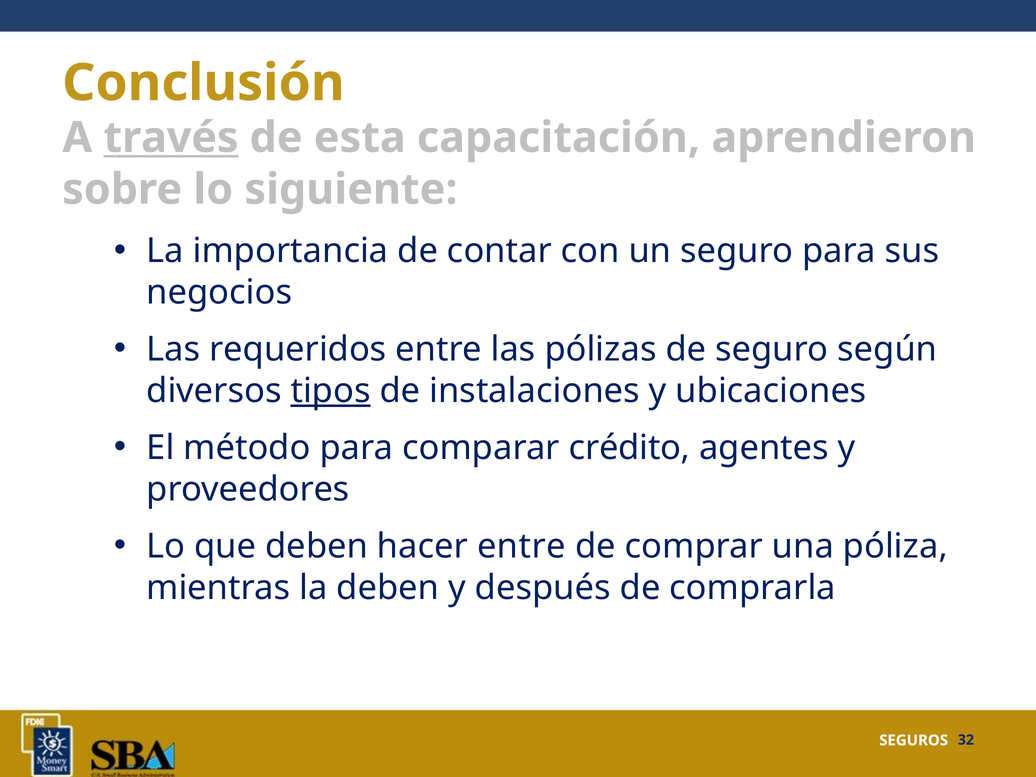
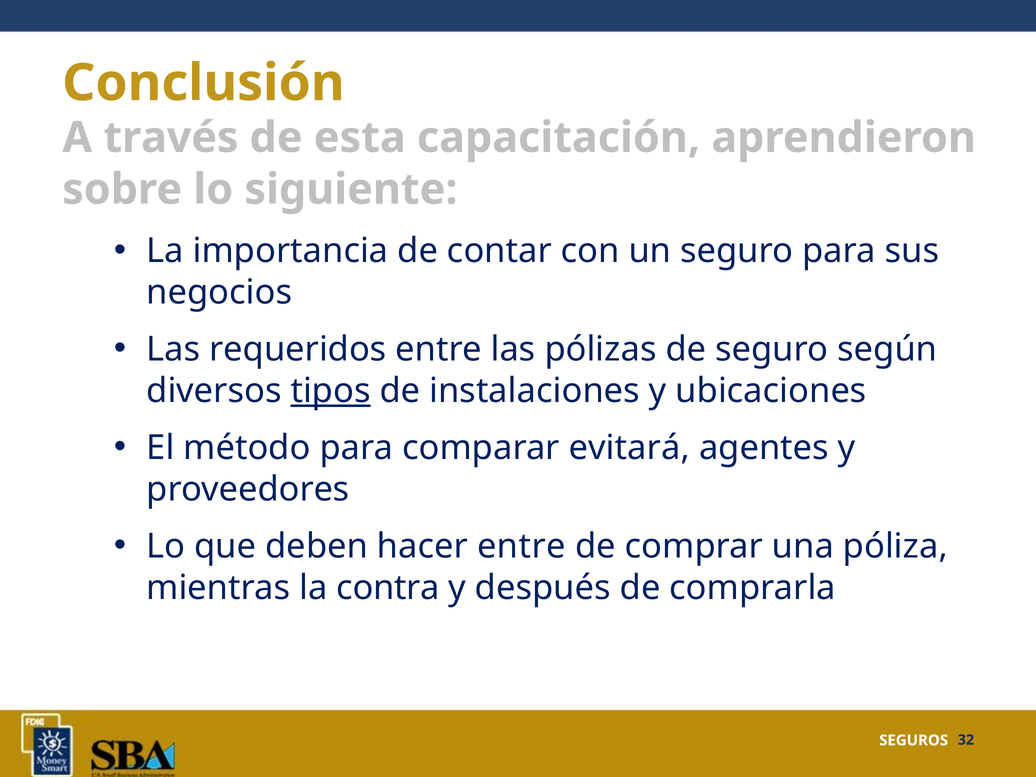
través underline: present -> none
crédito: crédito -> evitará
la deben: deben -> contra
